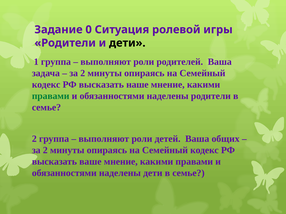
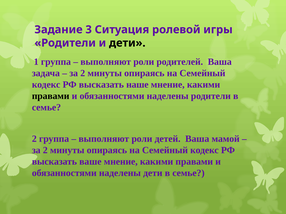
0: 0 -> 3
правами at (51, 96) colour: green -> black
общих: общих -> мамой
